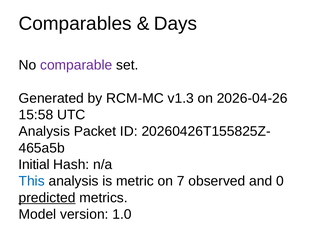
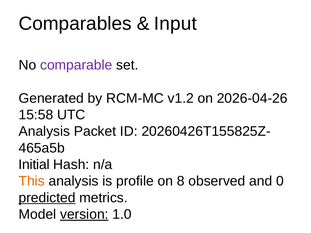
Days: Days -> Input
v1.3: v1.3 -> v1.2
This colour: blue -> orange
metric: metric -> profile
7: 7 -> 8
version underline: none -> present
